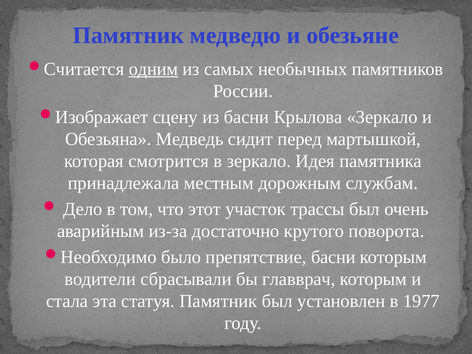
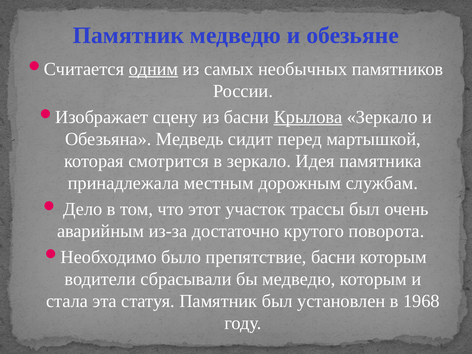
Крылова underline: none -> present
бы главврач: главврач -> медведю
1977: 1977 -> 1968
